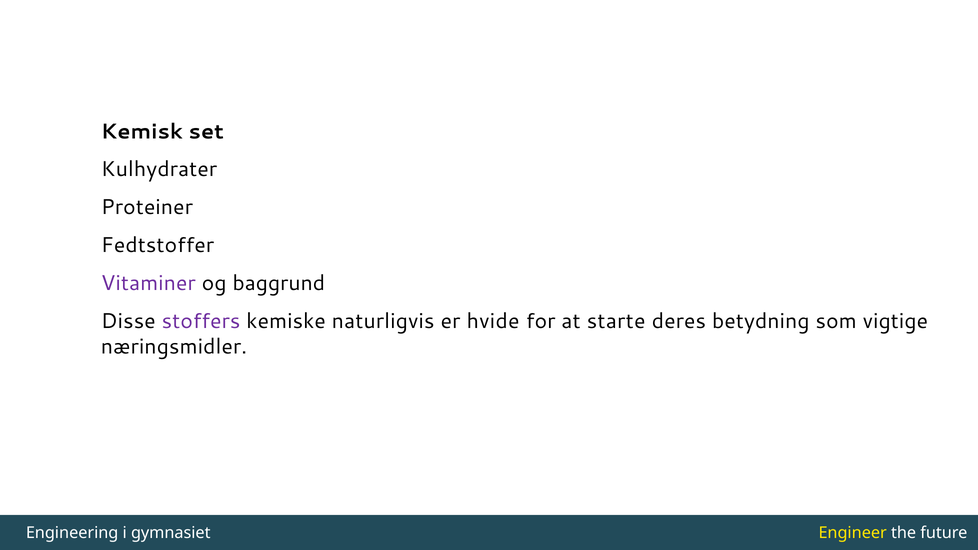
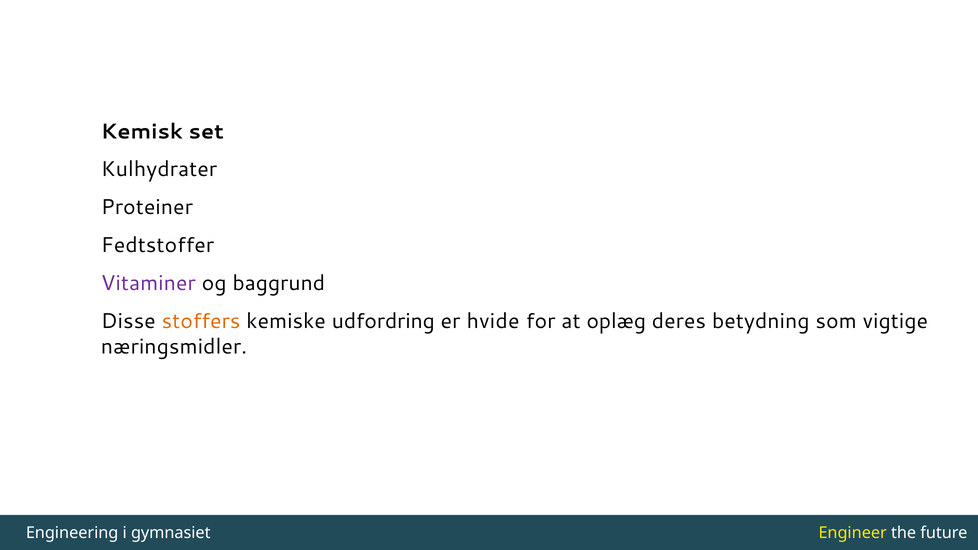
stoffers colour: purple -> orange
naturligvis: naturligvis -> udfordring
starte: starte -> oplæg
